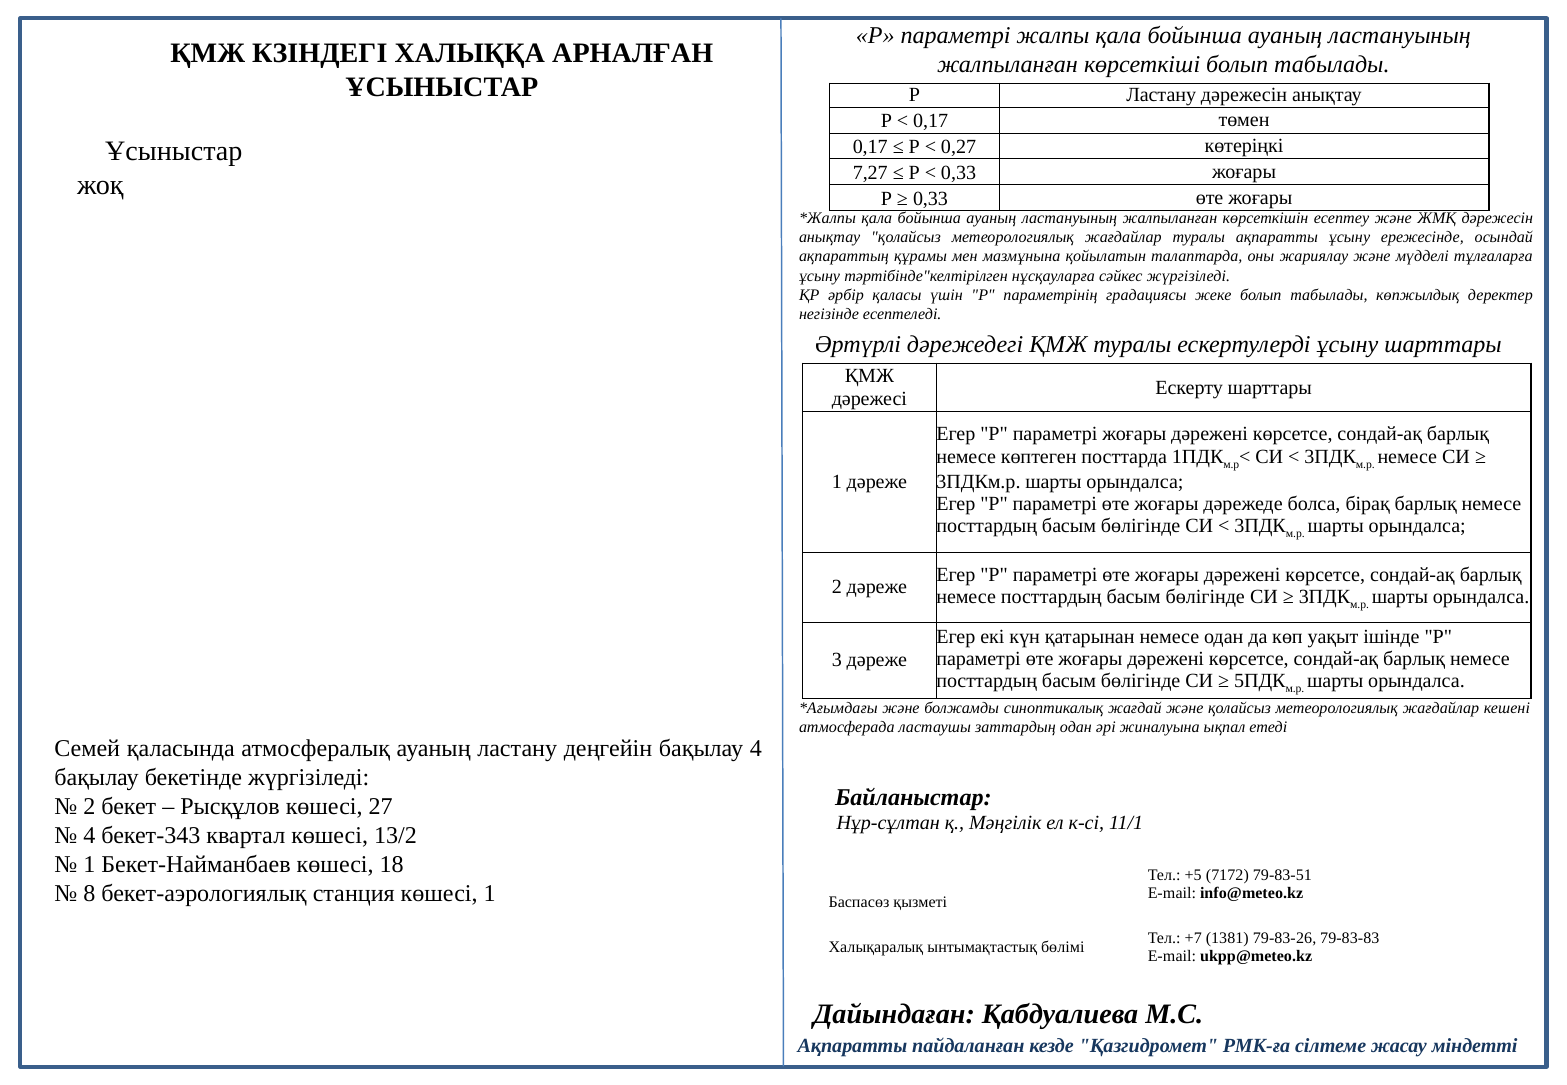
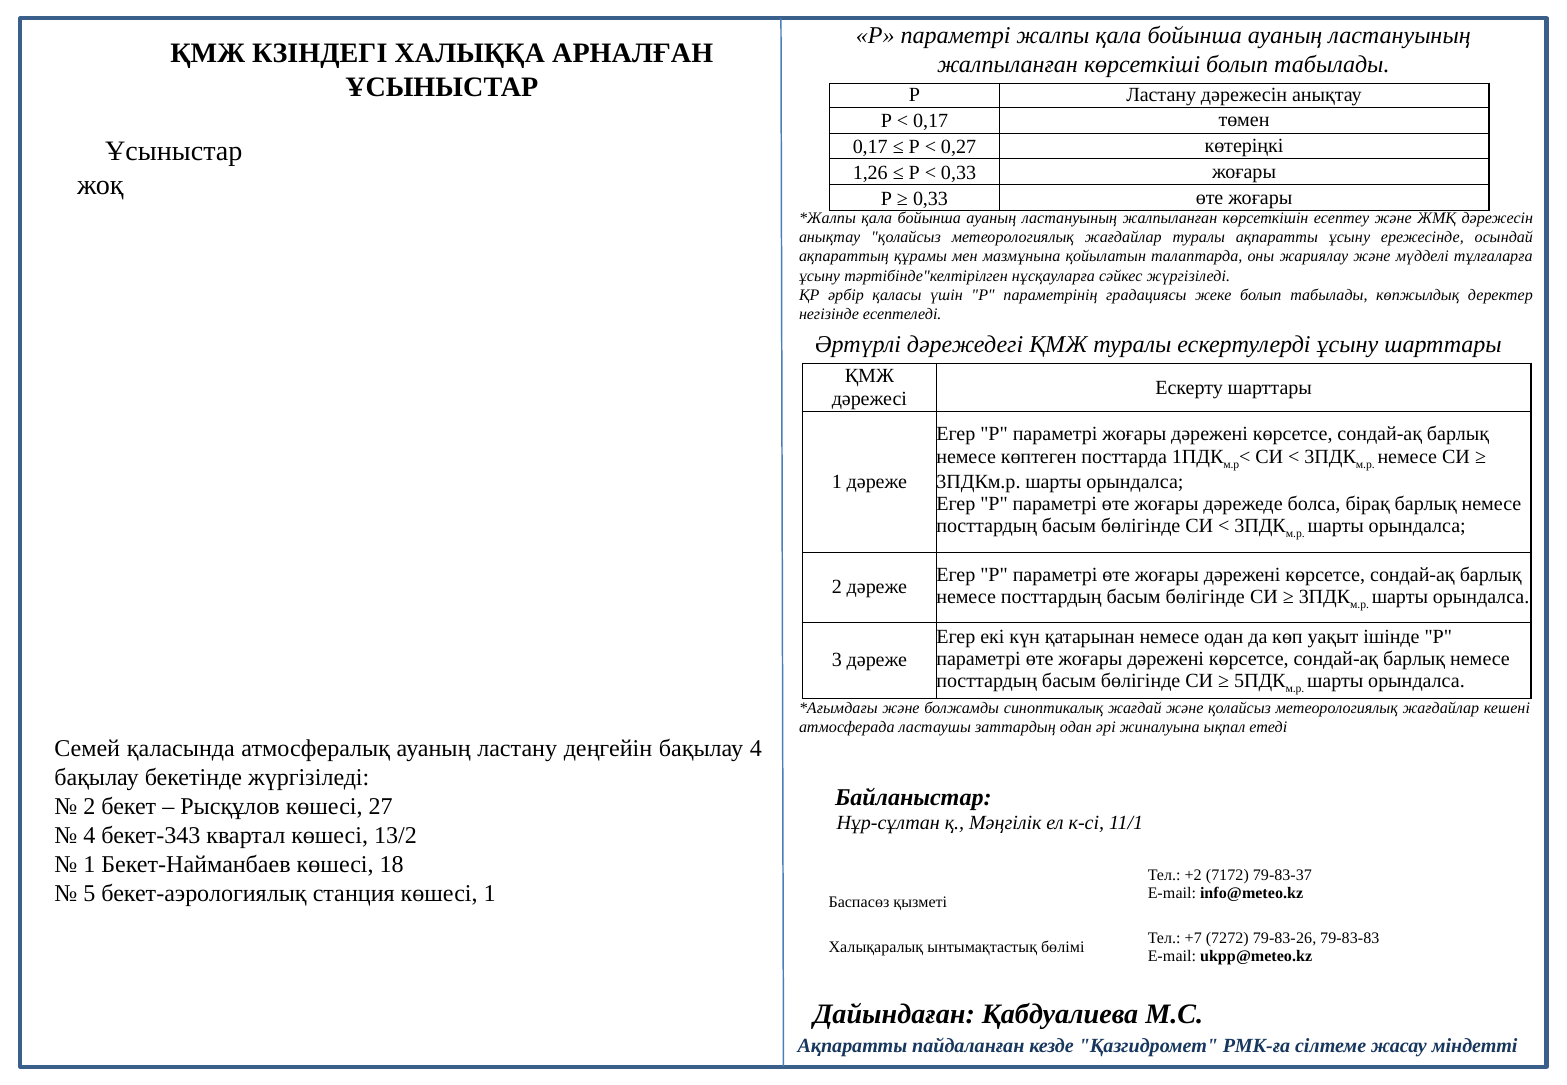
7,27: 7,27 -> 1,26
+5: +5 -> +2
79-83-51: 79-83-51 -> 79-83-37
8: 8 -> 5
1381: 1381 -> 7272
